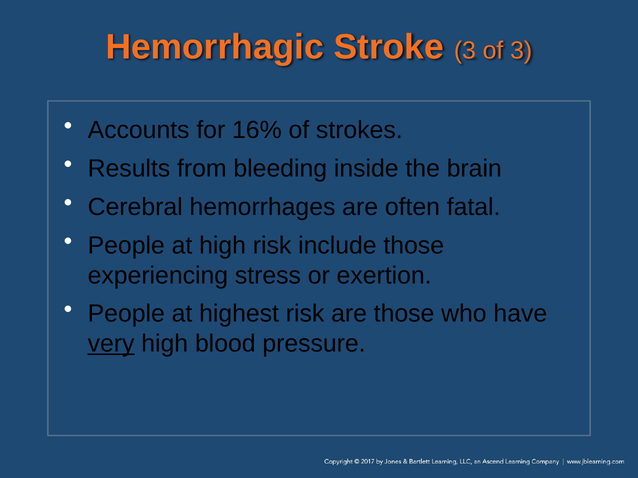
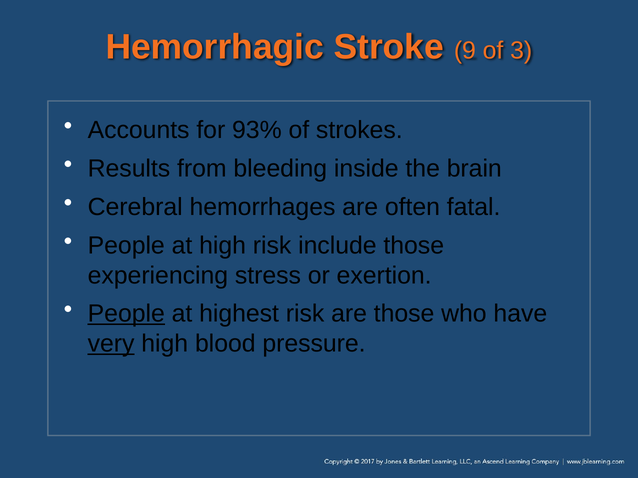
Stroke 3: 3 -> 9
16%: 16% -> 93%
People at (126, 314) underline: none -> present
